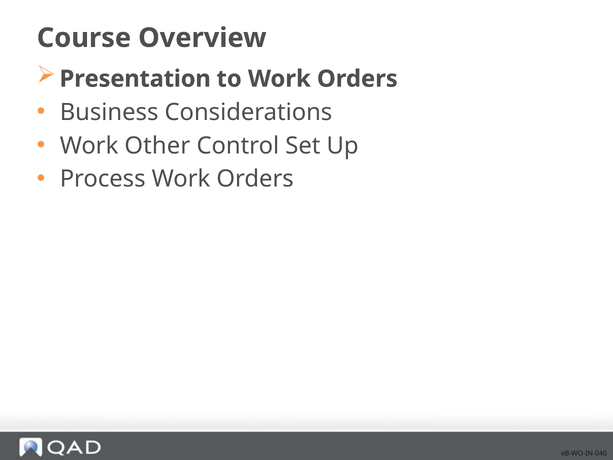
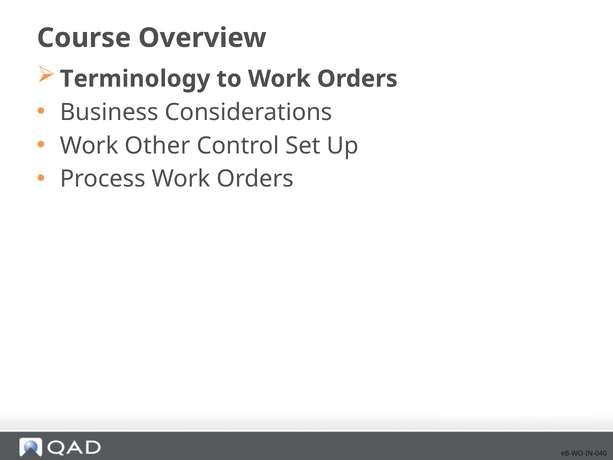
Presentation: Presentation -> Terminology
